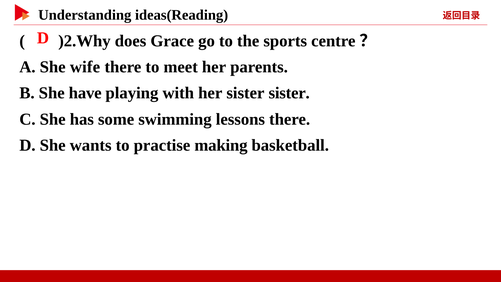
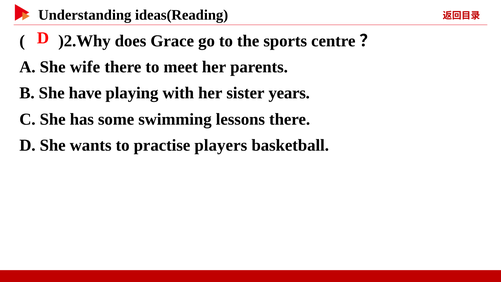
sister sister: sister -> years
making: making -> players
